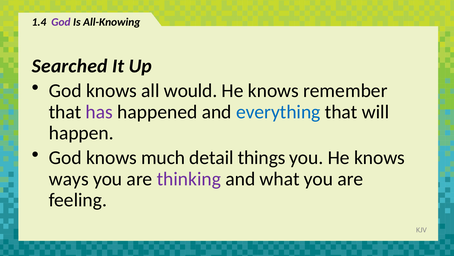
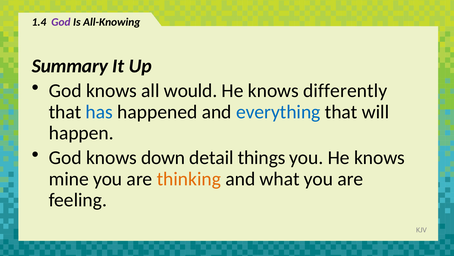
Searched: Searched -> Summary
remember: remember -> differently
has colour: purple -> blue
much: much -> down
ways: ways -> mine
thinking colour: purple -> orange
